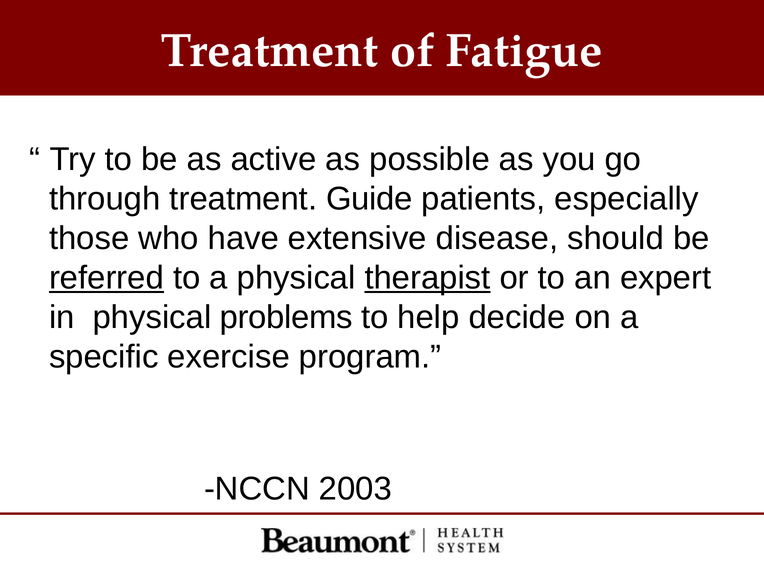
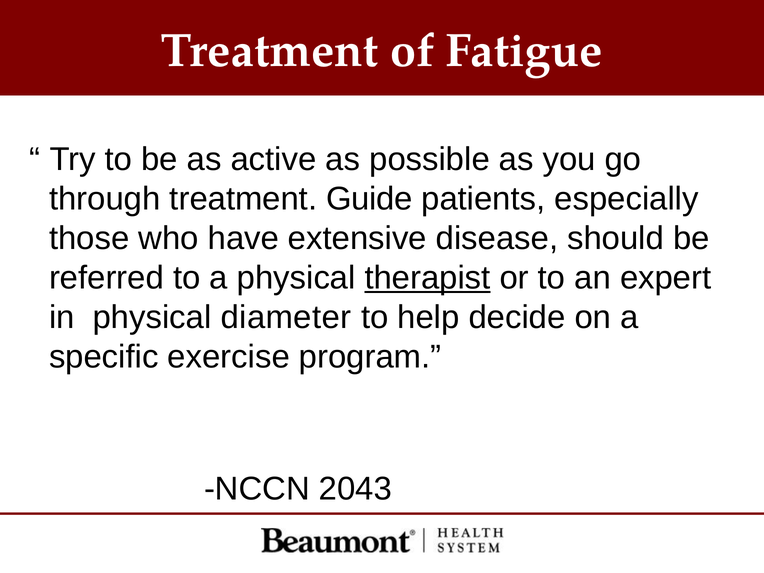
referred underline: present -> none
problems: problems -> diameter
2003: 2003 -> 2043
